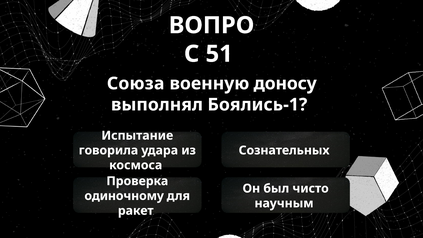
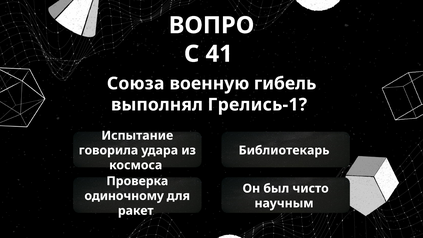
51: 51 -> 41
доносу: доносу -> гибель
Боялись-1: Боялись-1 -> Грелись-1
Сознательных: Сознательных -> Библиотекарь
